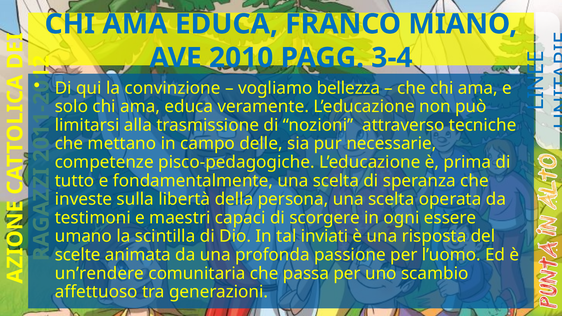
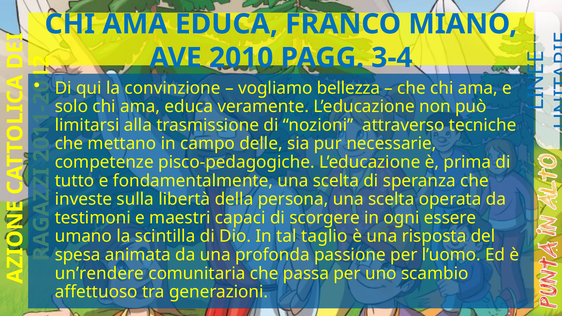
inviati: inviati -> taglio
scelte: scelte -> spesa
